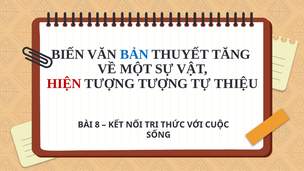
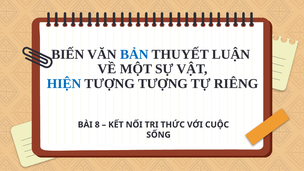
TĂNG: TĂNG -> LUẬN
HIỆN colour: red -> blue
THIỆU: THIỆU -> RIÊNG
